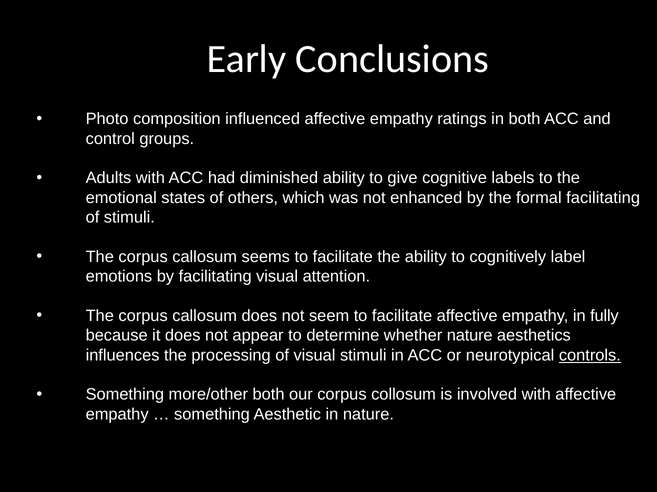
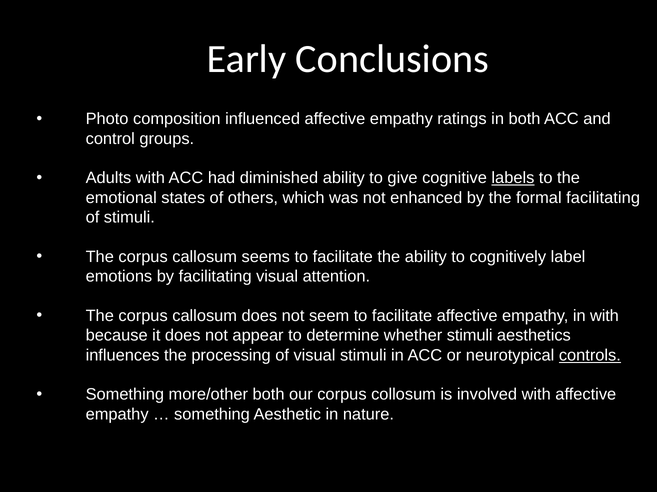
labels underline: none -> present
in fully: fully -> with
whether nature: nature -> stimuli
